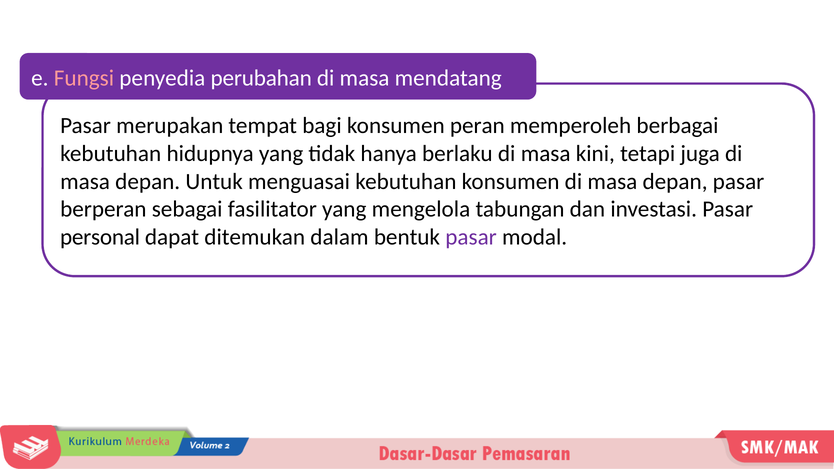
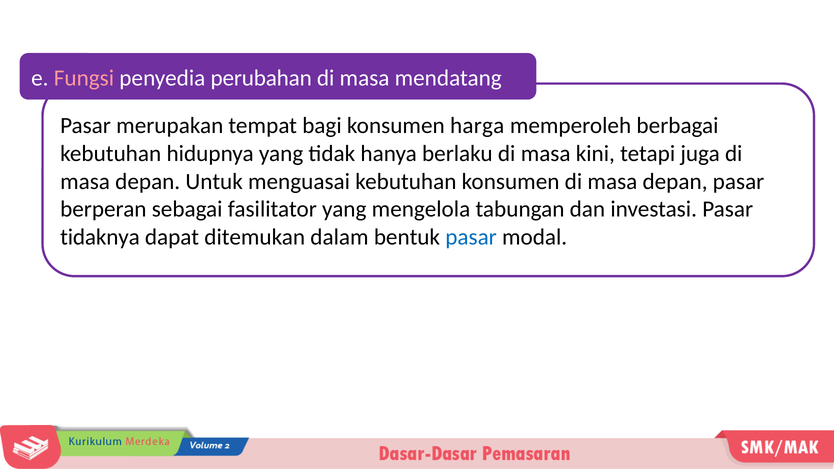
peran: peran -> harga
personal: personal -> tidaknya
pasar at (471, 237) colour: purple -> blue
